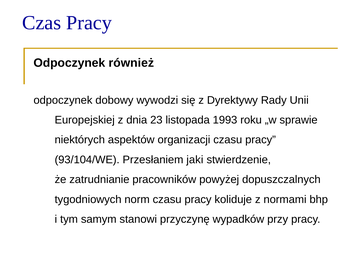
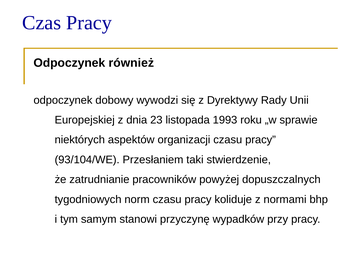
jaki: jaki -> taki
